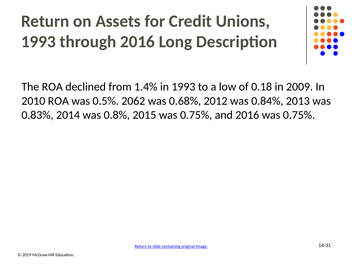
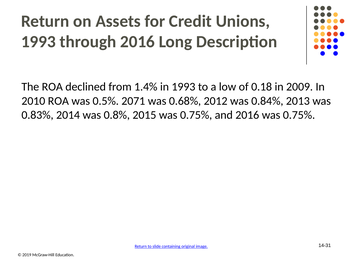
2062: 2062 -> 2071
